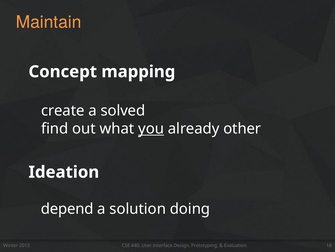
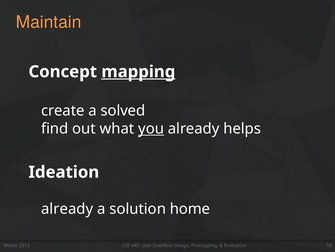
mapping underline: none -> present
other: other -> helps
depend at (67, 208): depend -> already
doing: doing -> home
